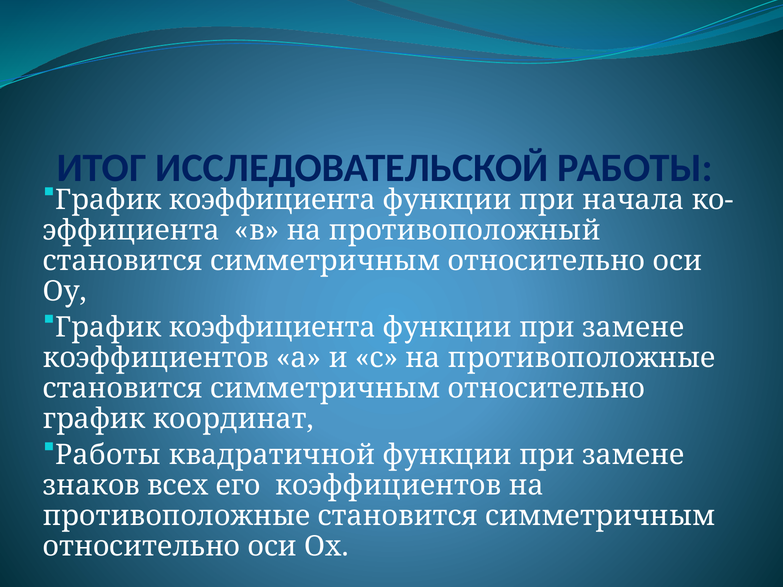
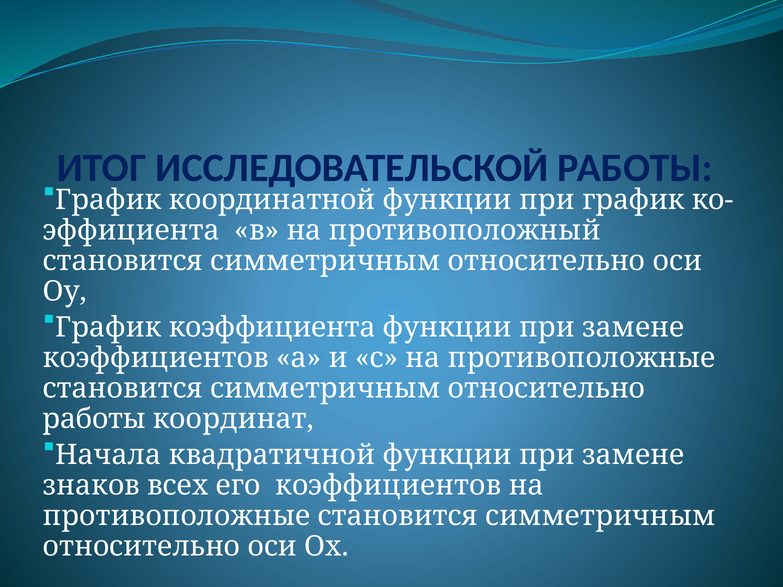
коэффициента at (272, 200): коэффициента -> координатной
при начала: начала -> график
график at (94, 419): график -> работы
Работы at (108, 455): Работы -> Начала
